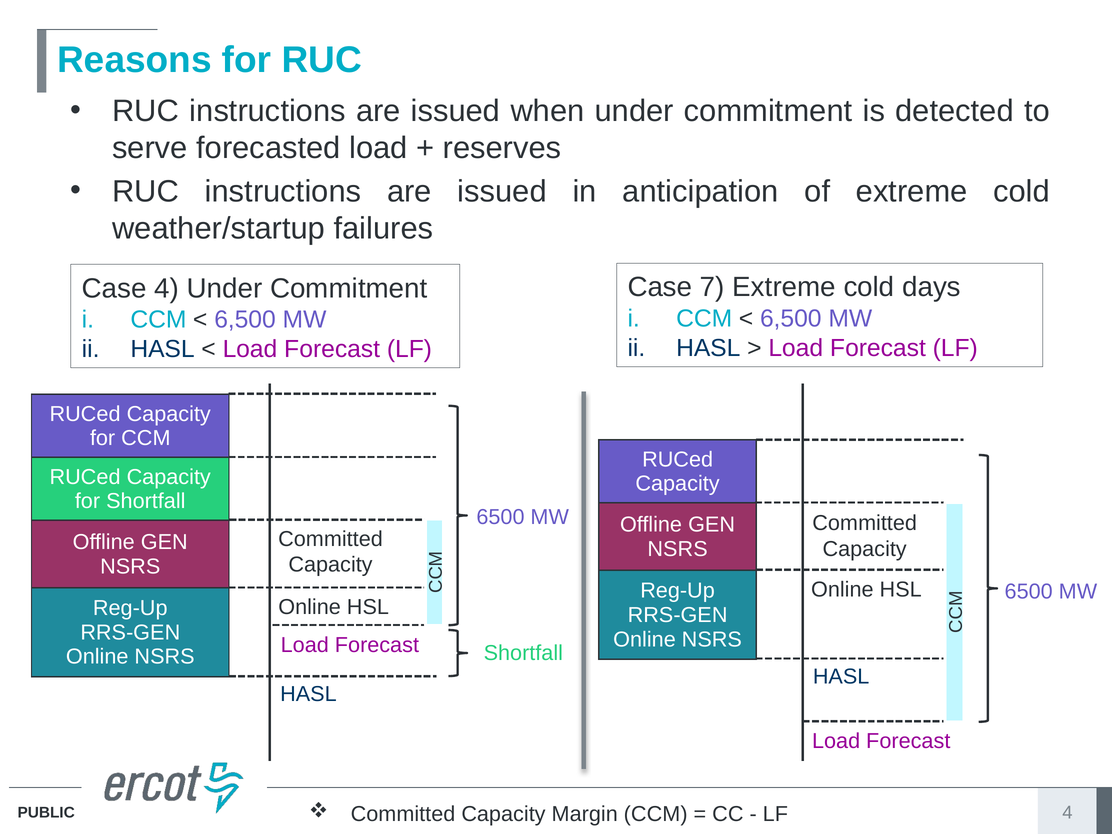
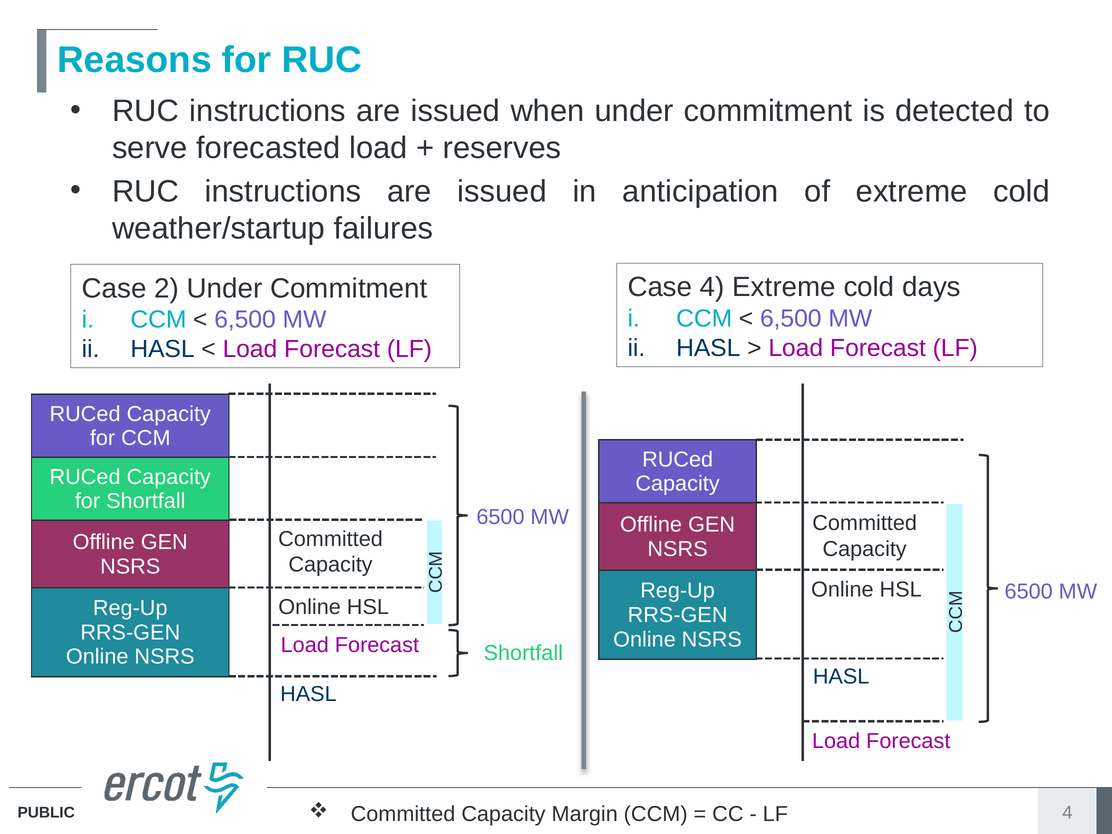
Case 7: 7 -> 4
Case 4: 4 -> 2
